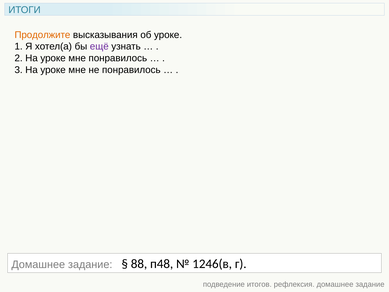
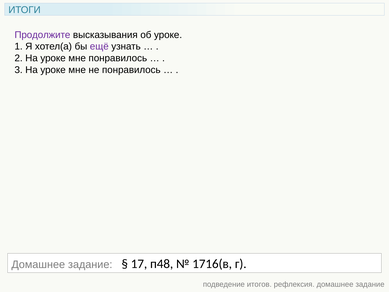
Продолжите colour: orange -> purple
88: 88 -> 17
1246(в: 1246(в -> 1716(в
